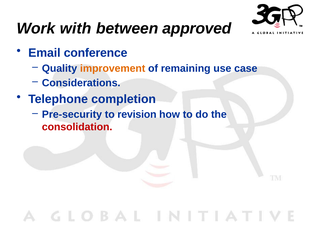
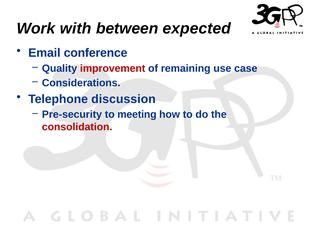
approved: approved -> expected
improvement colour: orange -> red
completion: completion -> discussion
revision: revision -> meeting
